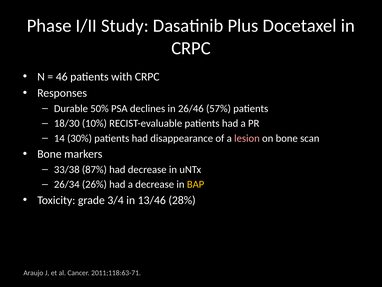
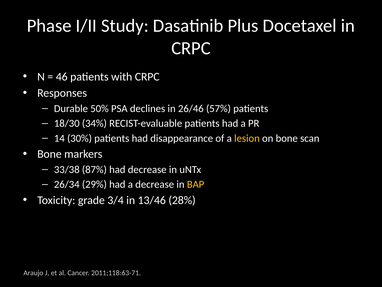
10%: 10% -> 34%
lesion colour: pink -> yellow
26%: 26% -> 29%
